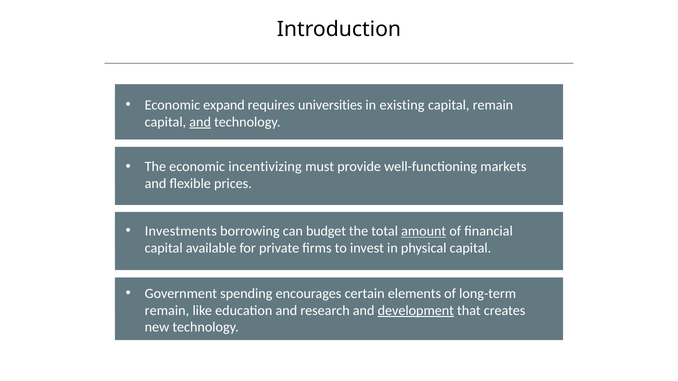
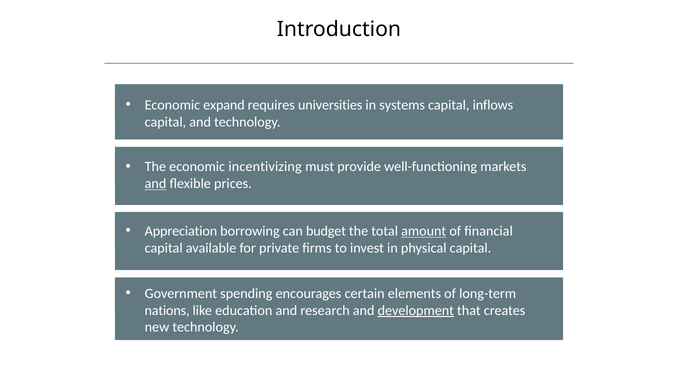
existing: existing -> systems
capital remain: remain -> inflows
and at (200, 122) underline: present -> none
and at (156, 184) underline: none -> present
Investments: Investments -> Appreciation
remain at (167, 311): remain -> nations
